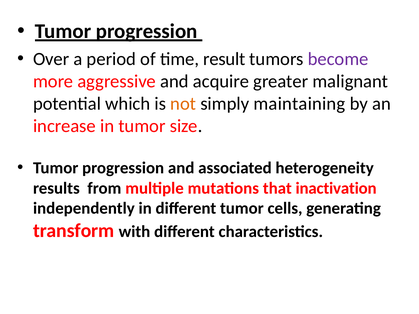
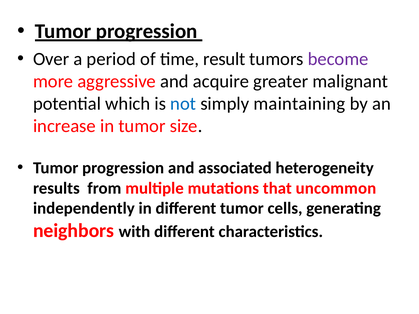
not colour: orange -> blue
inactivation: inactivation -> uncommon
transform: transform -> neighbors
